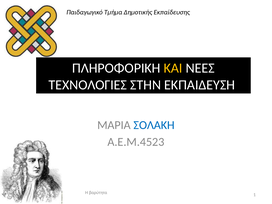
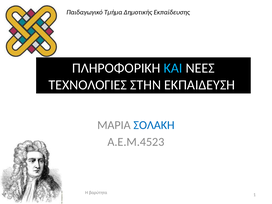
ΚΑΙ colour: yellow -> light blue
